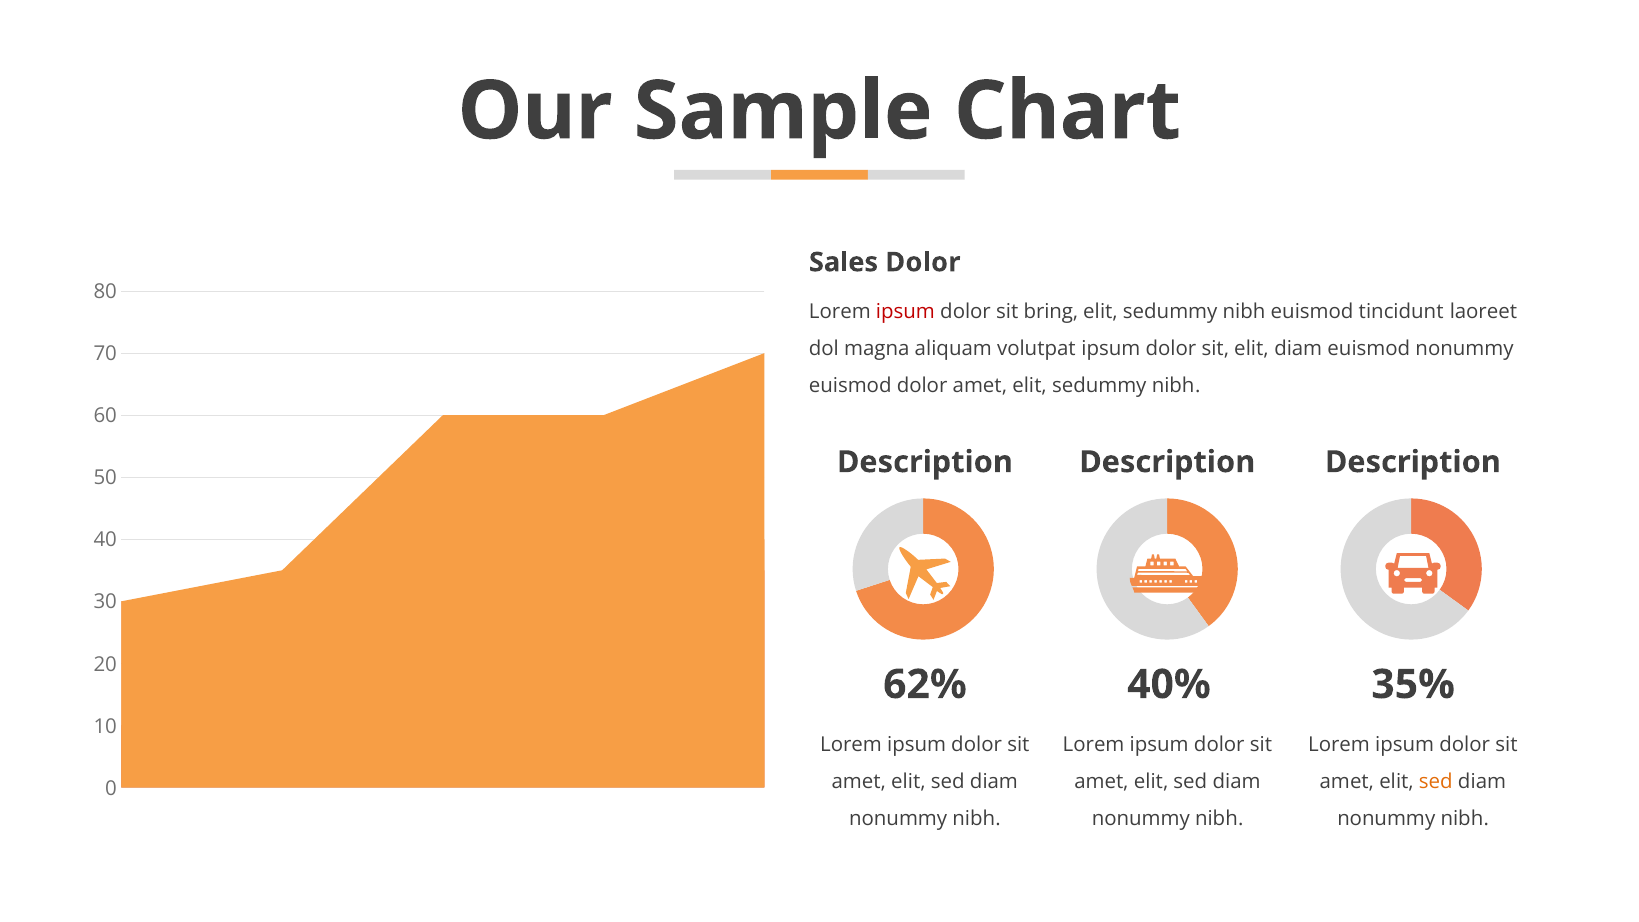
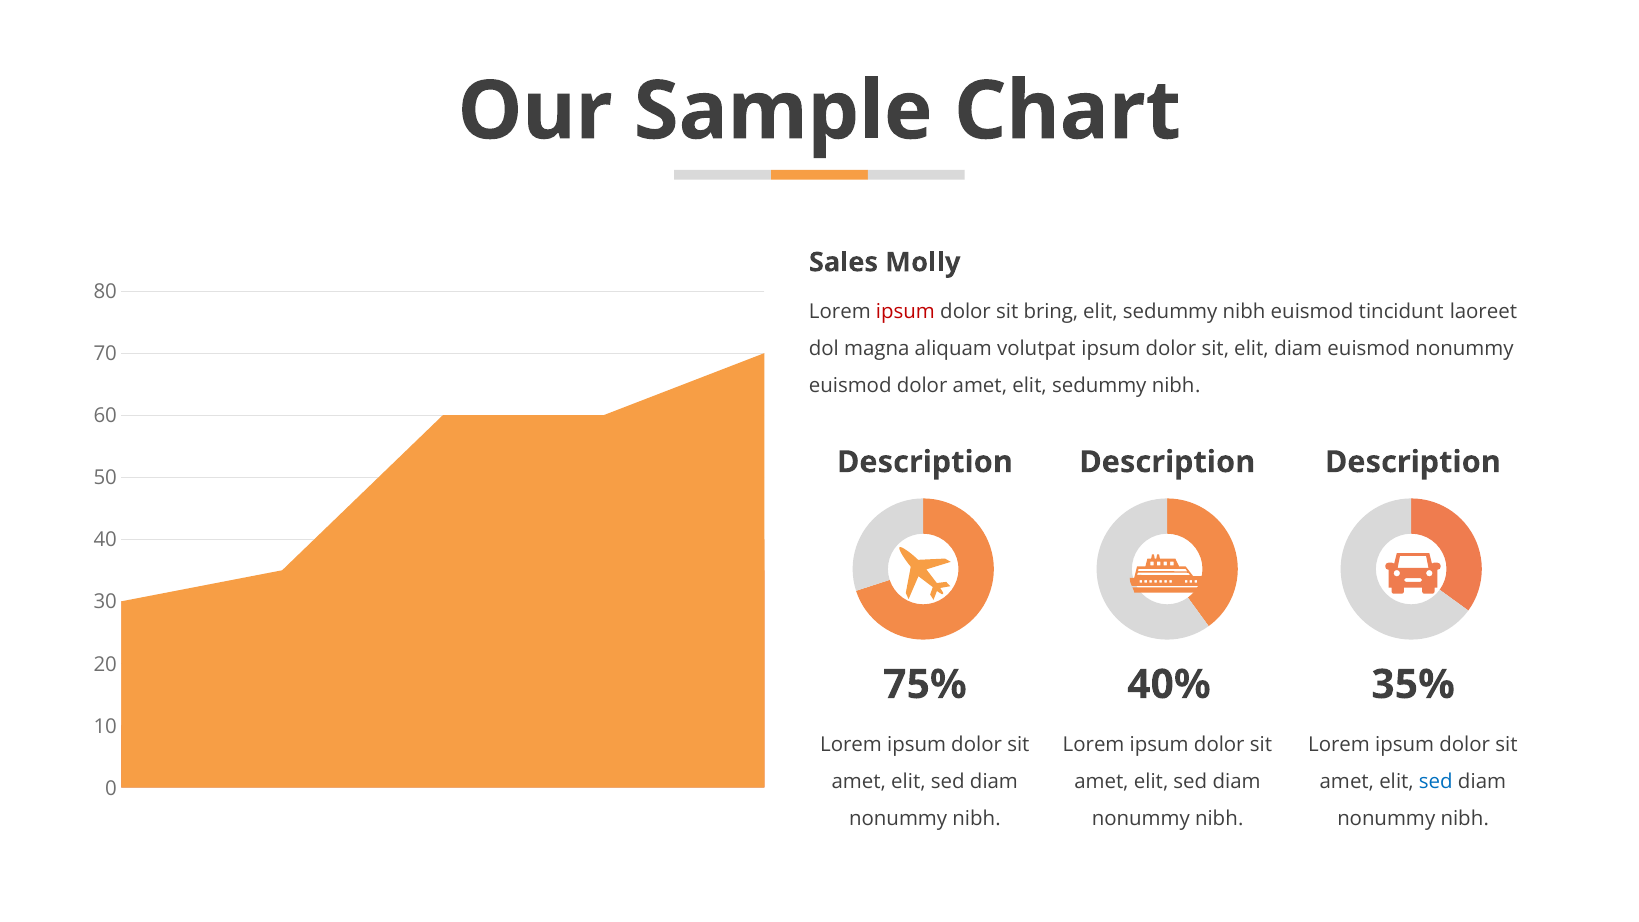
Sales Dolor: Dolor -> Molly
62%: 62% -> 75%
sed at (1436, 782) colour: orange -> blue
